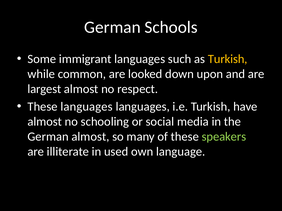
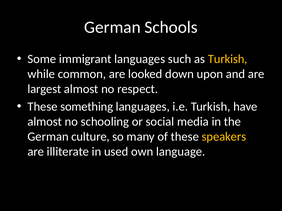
These languages: languages -> something
German almost: almost -> culture
speakers colour: light green -> yellow
